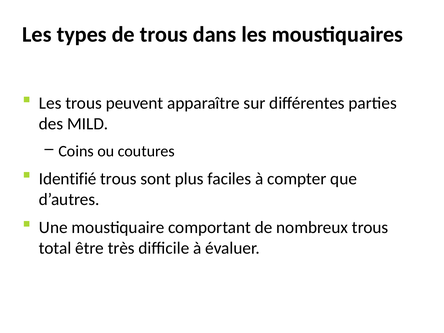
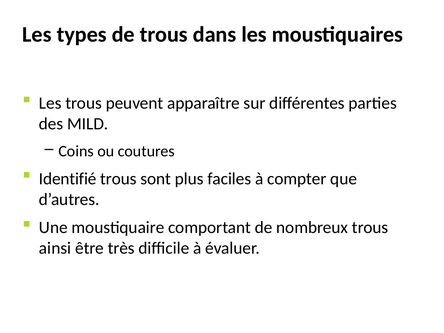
total: total -> ainsi
